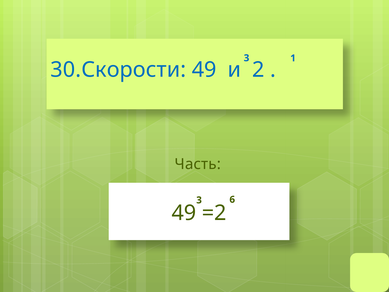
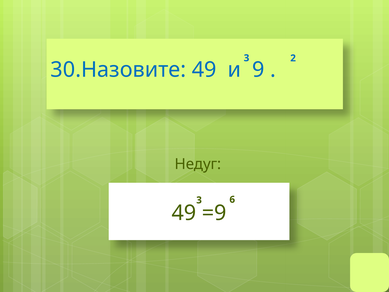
1: 1 -> 2
30.Скорости: 30.Скорости -> 30.Назовите
2: 2 -> 9
Часть: Часть -> Недуг
=2: =2 -> =9
